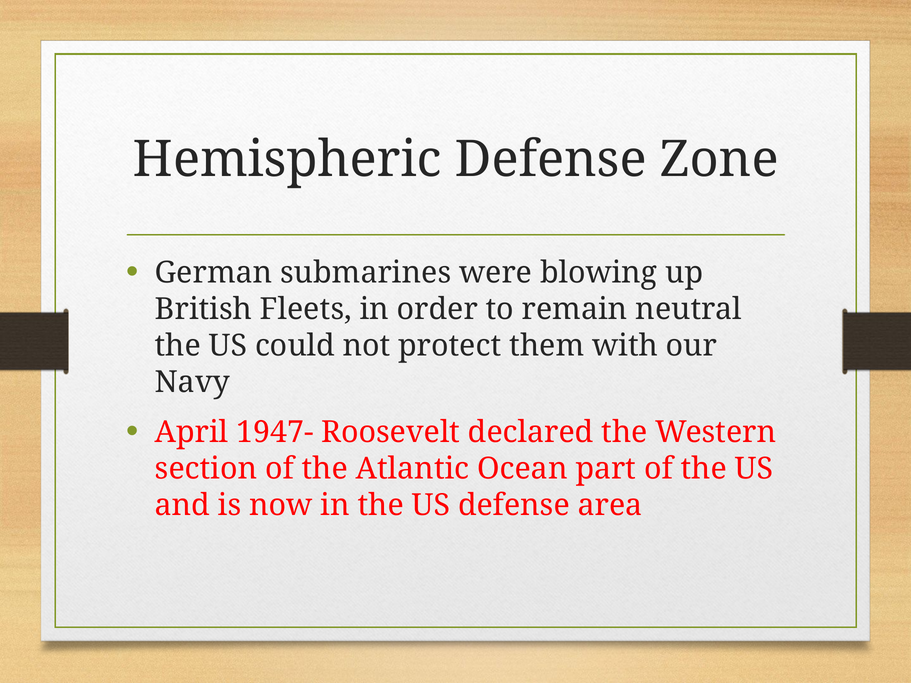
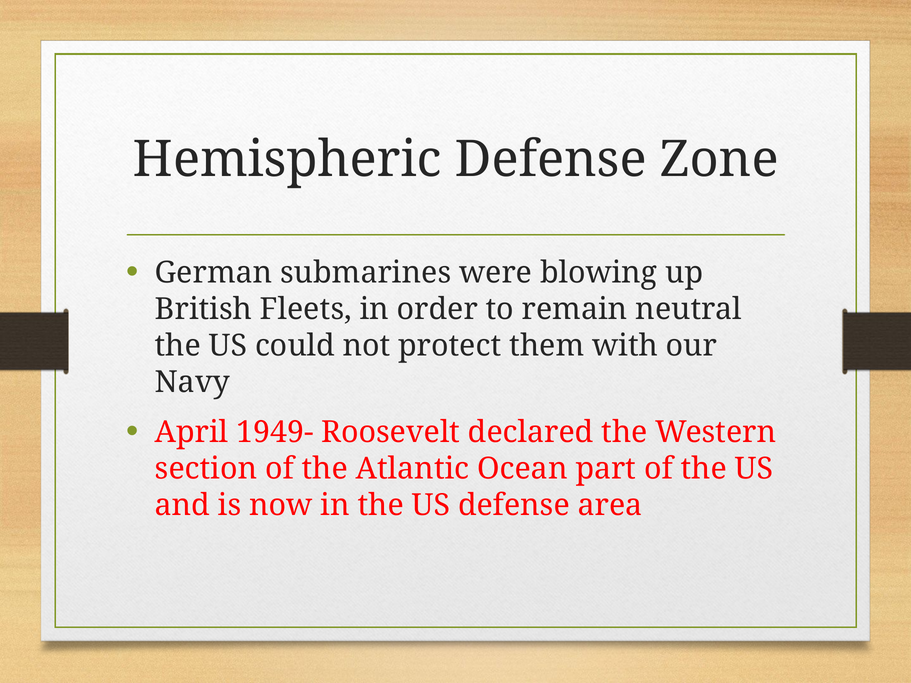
1947-: 1947- -> 1949-
